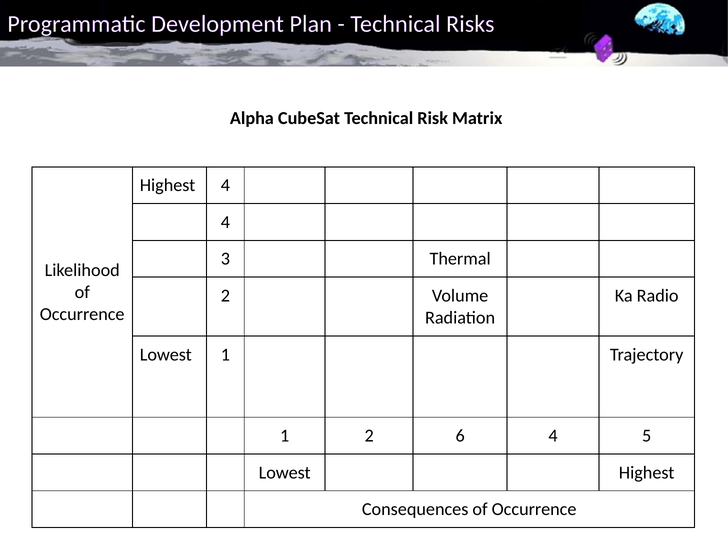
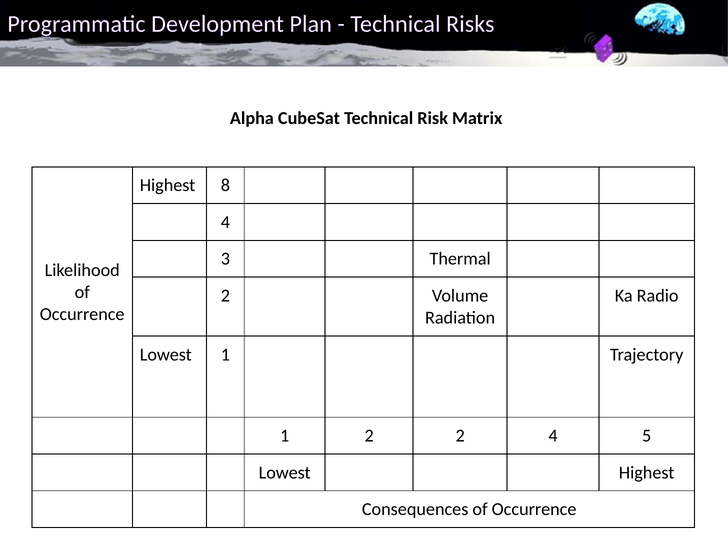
Highest 4: 4 -> 8
2 6: 6 -> 2
